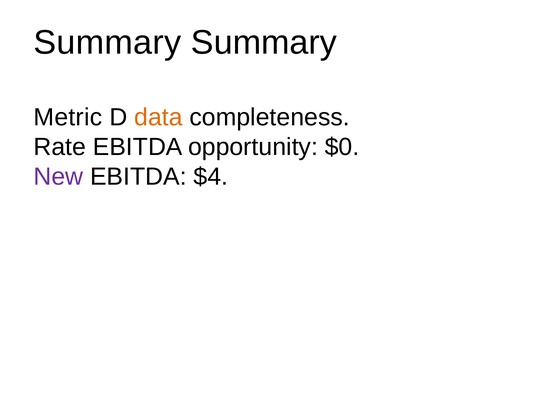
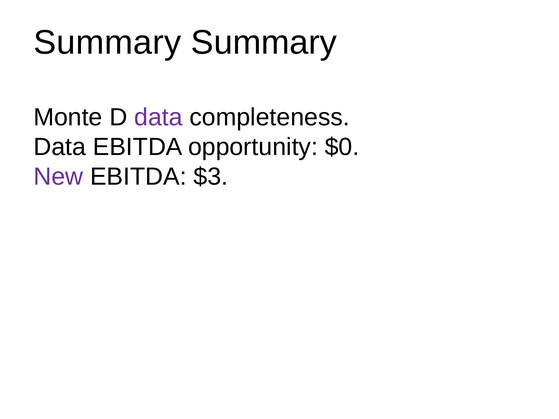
Metric: Metric -> Monte
data at (158, 117) colour: orange -> purple
Rate at (60, 147): Rate -> Data
$4: $4 -> $3
